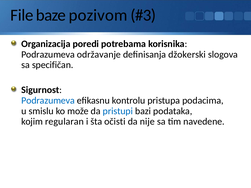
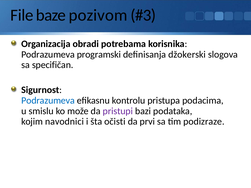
poredi: poredi -> obradi
održavanje: održavanje -> programski
pristupi colour: blue -> purple
regularan: regularan -> navodnici
nije: nije -> prvi
navedene: navedene -> podizraze
